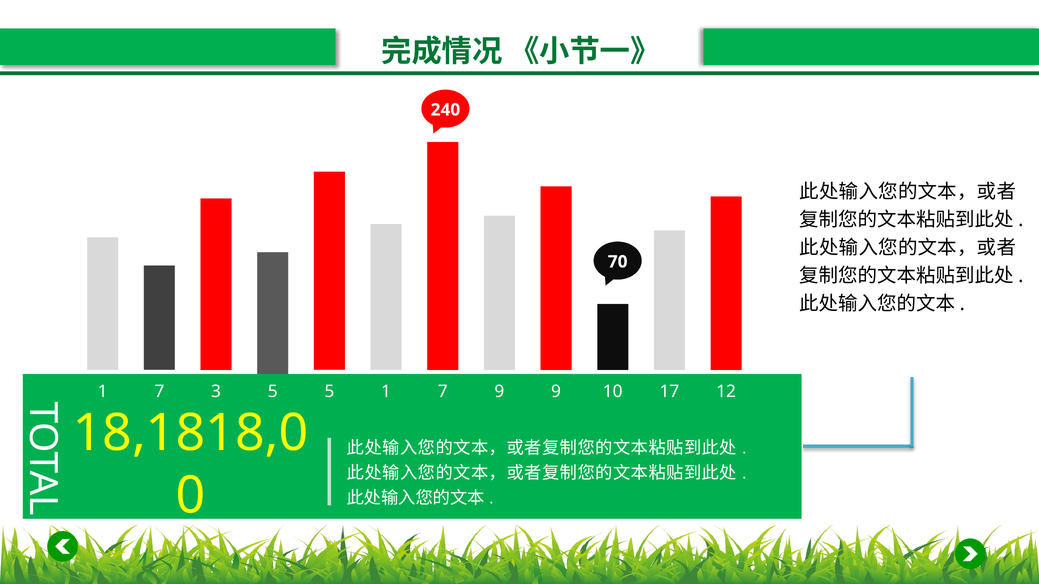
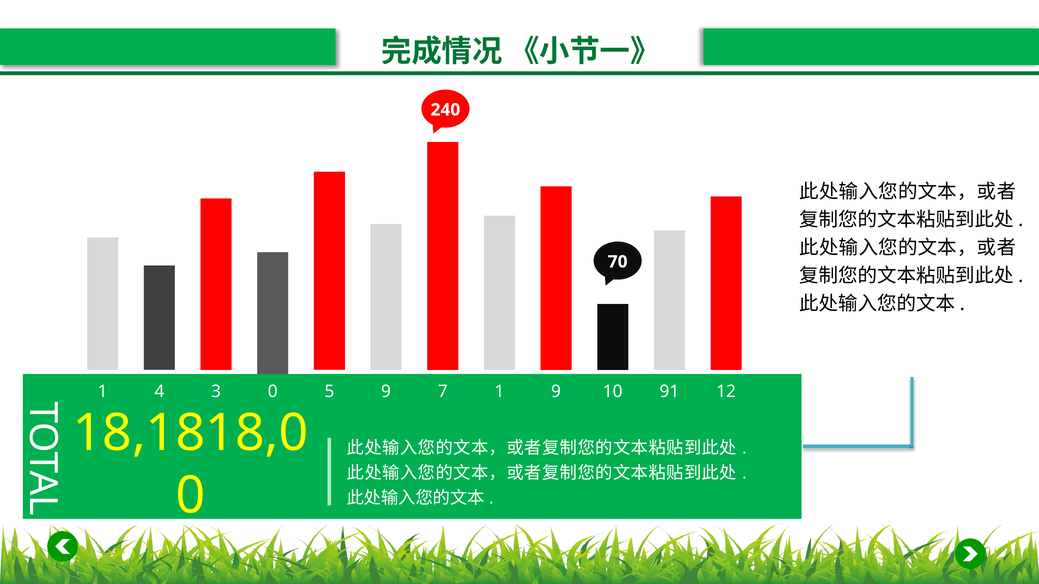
7 at (159, 392): 7 -> 4
3 5: 5 -> 0
5 1: 1 -> 9
7 9: 9 -> 1
17: 17 -> 91
